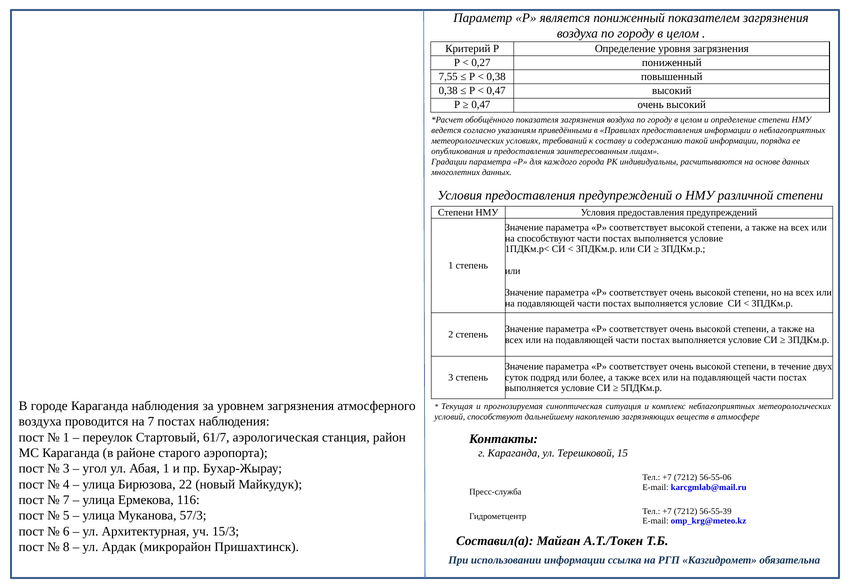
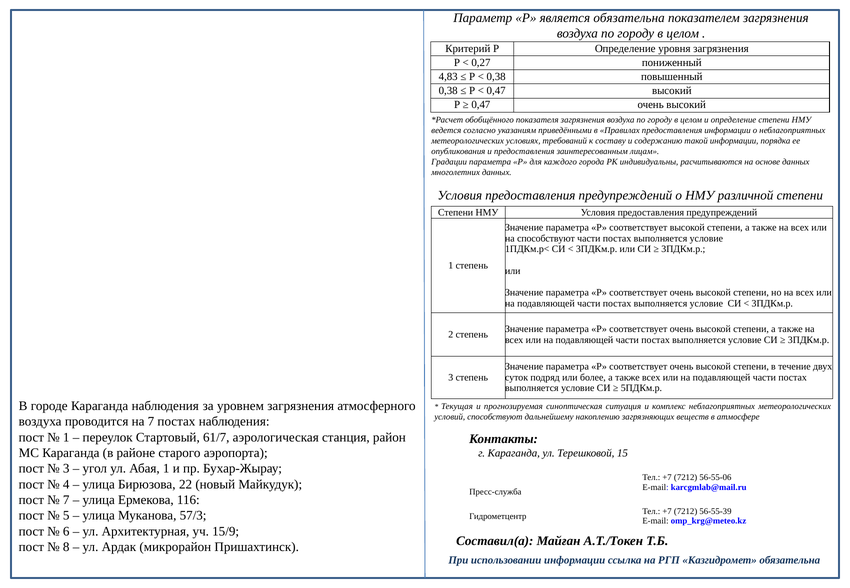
является пониженный: пониженный -> обязательна
7,55: 7,55 -> 4,83
15/3: 15/3 -> 15/9
